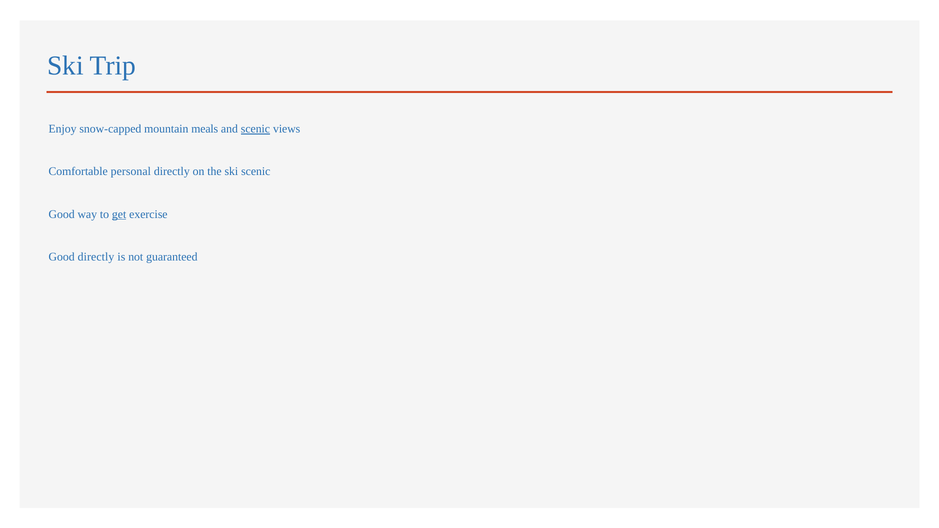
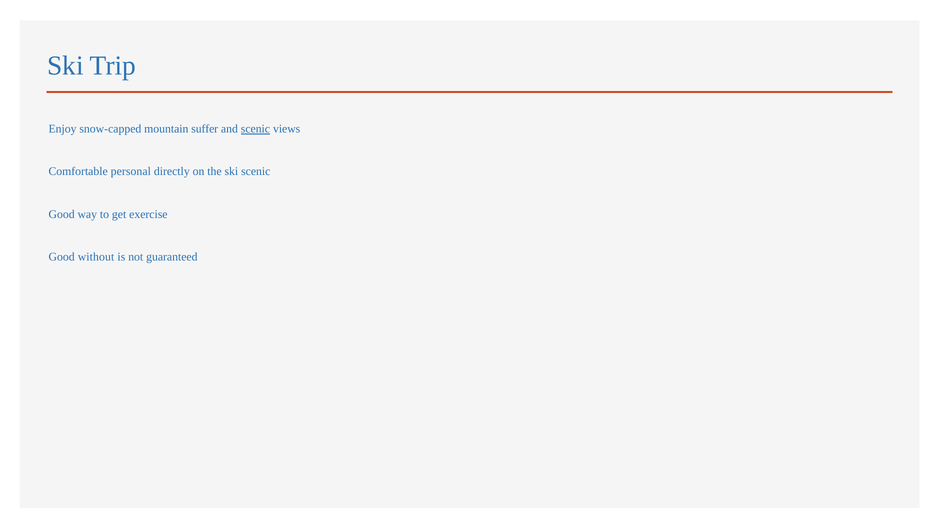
meals: meals -> suffer
get underline: present -> none
Good directly: directly -> without
